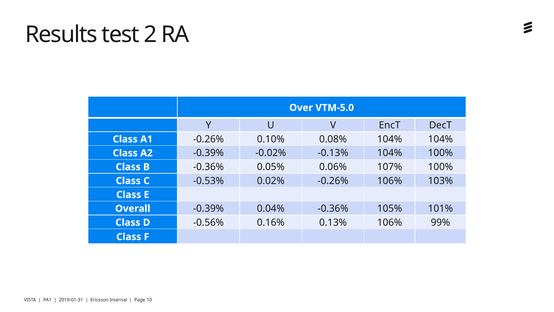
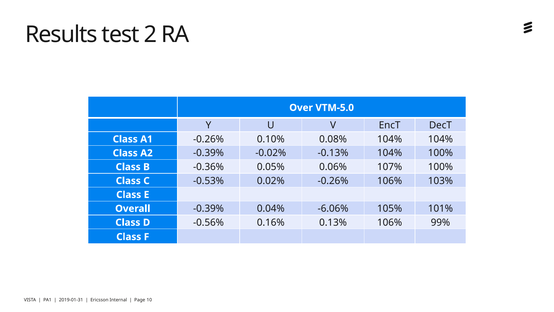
0.04% -0.36%: -0.36% -> -6.06%
